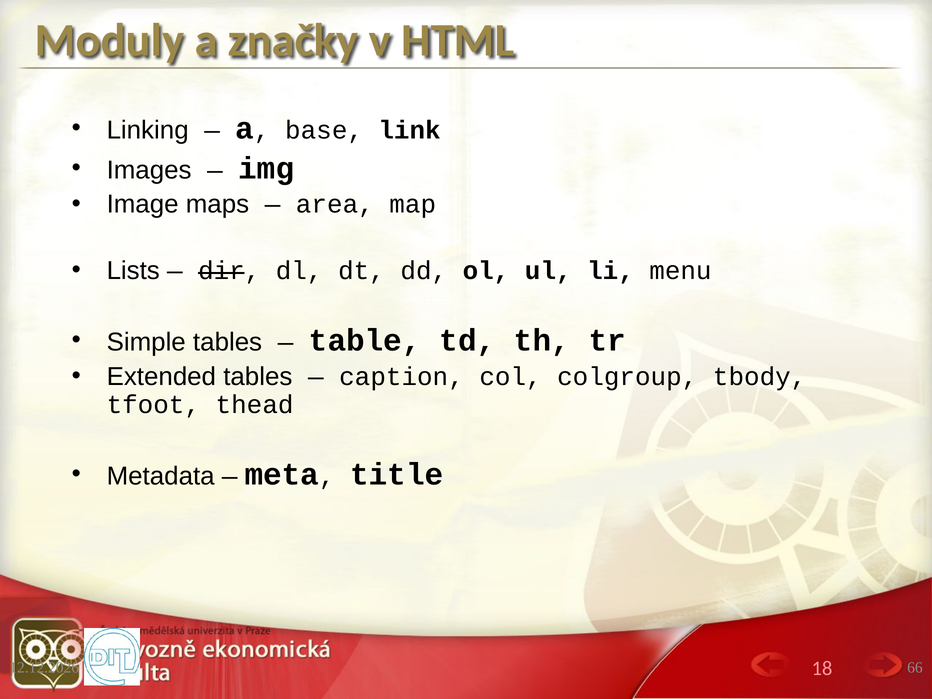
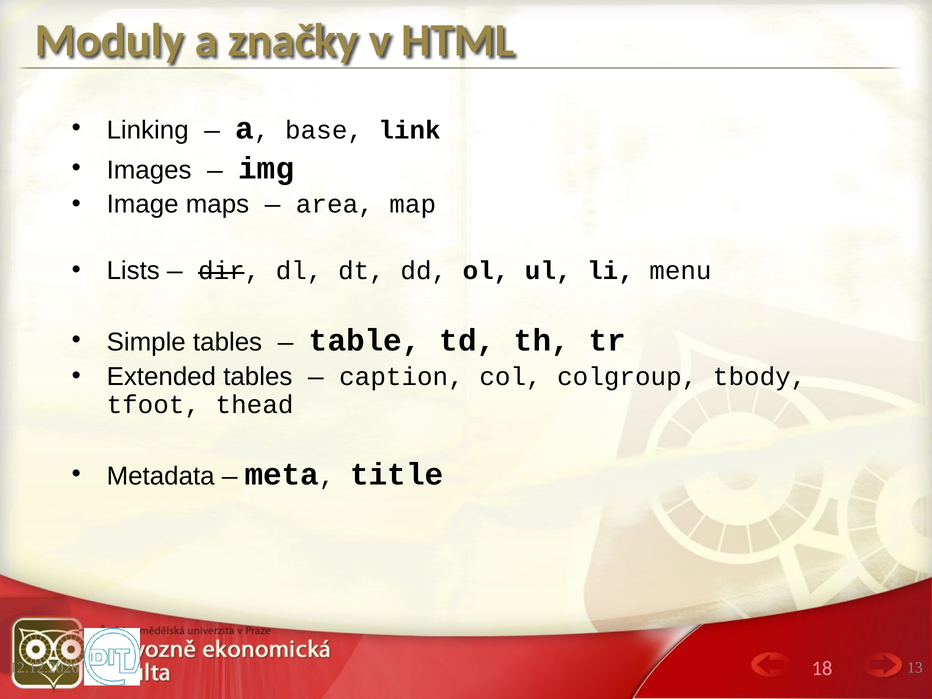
66: 66 -> 13
